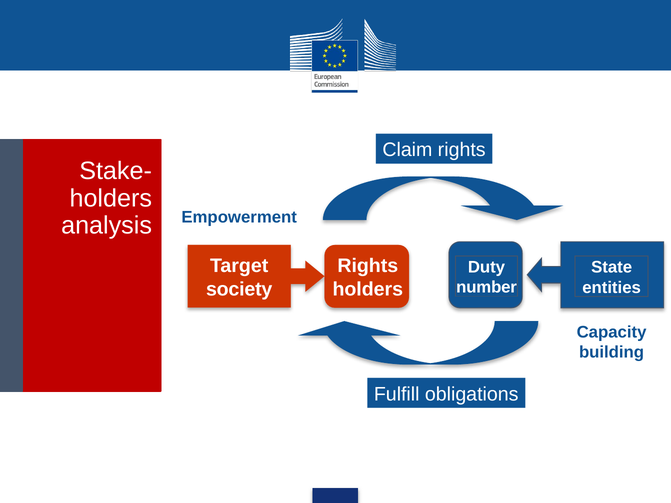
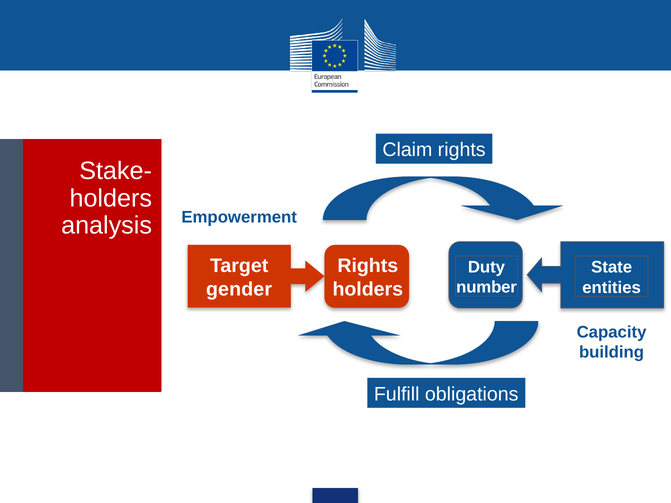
society: society -> gender
